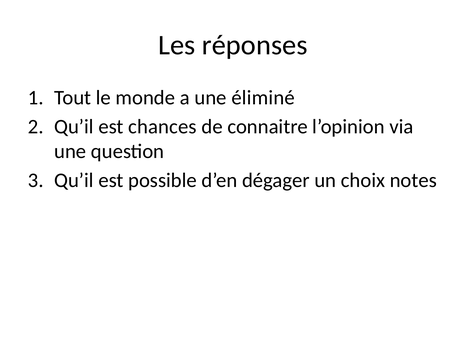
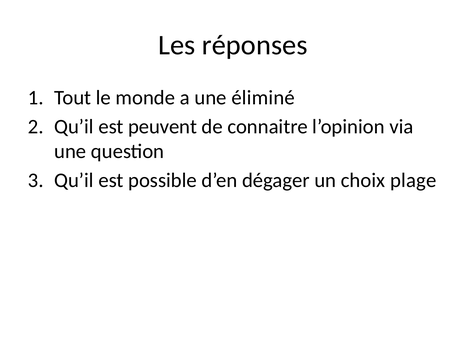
chances: chances -> peuvent
notes: notes -> plage
